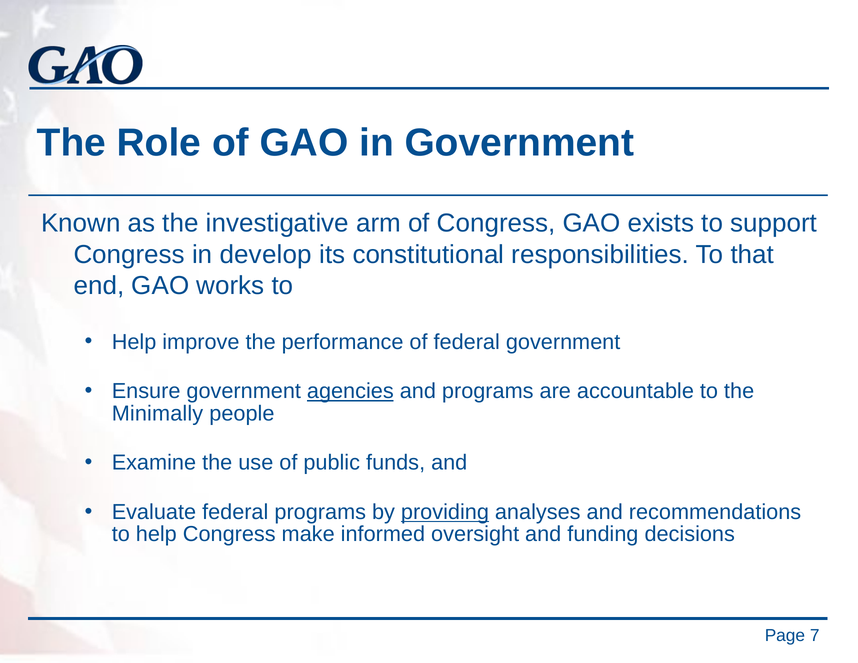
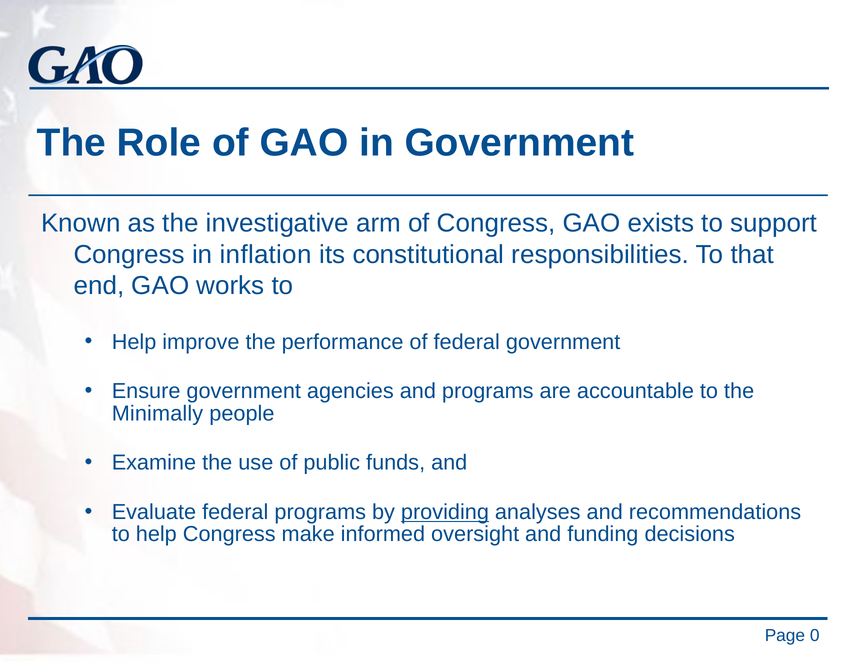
develop: develop -> inflation
agencies underline: present -> none
7: 7 -> 0
